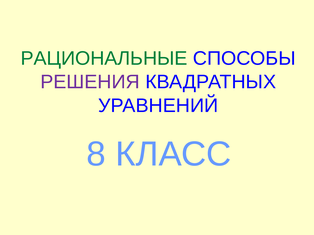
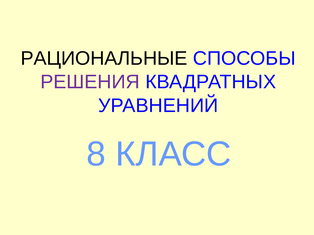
РАЦИОНАЛЬНЫЕ colour: green -> black
